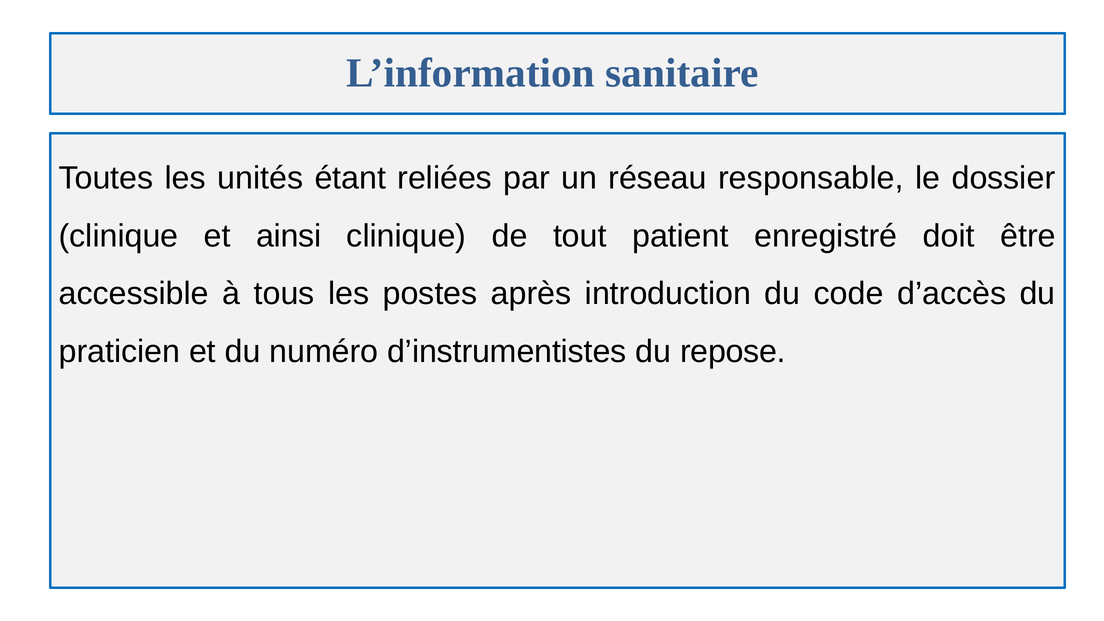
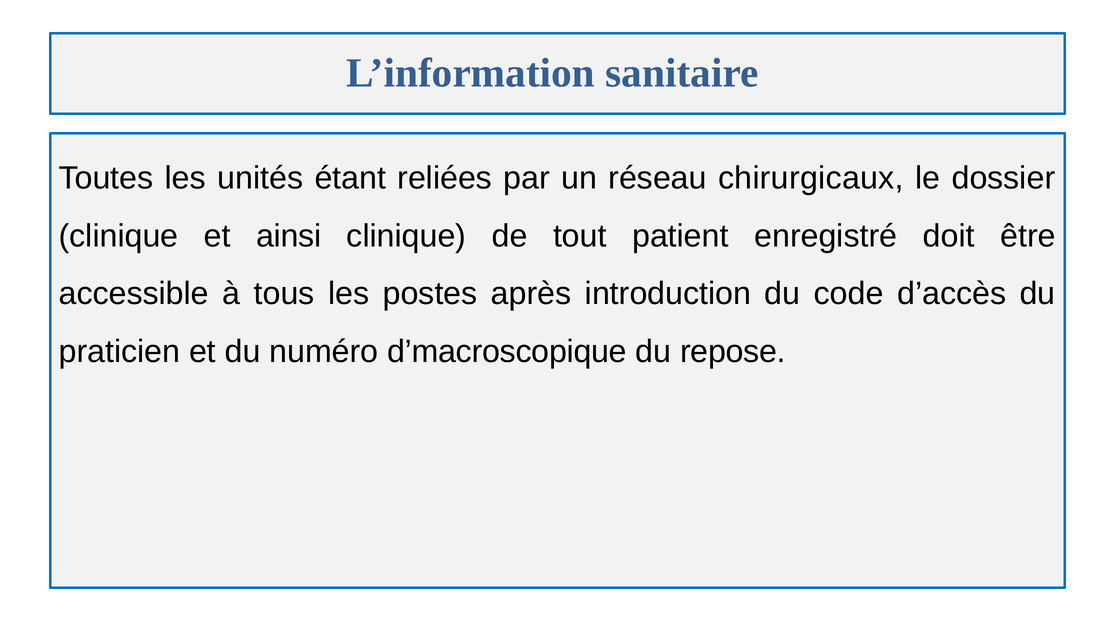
responsable: responsable -> chirurgicaux
d’instrumentistes: d’instrumentistes -> d’macroscopique
